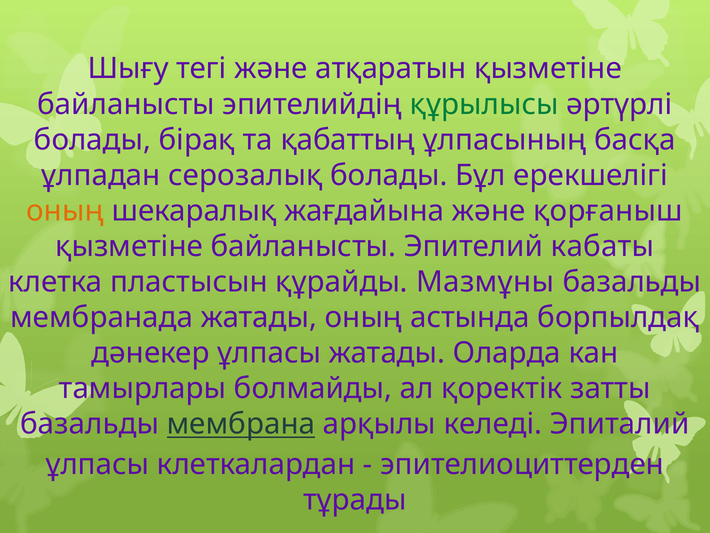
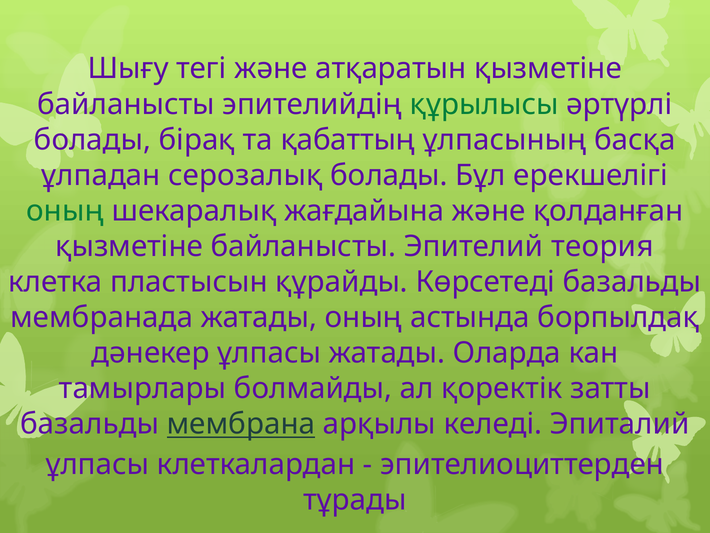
оның at (65, 211) colour: orange -> green
қорғаныш: қорғаныш -> қолданған
кабаты: кабаты -> теория
Мазмұны: Мазмұны -> Көрсетеді
